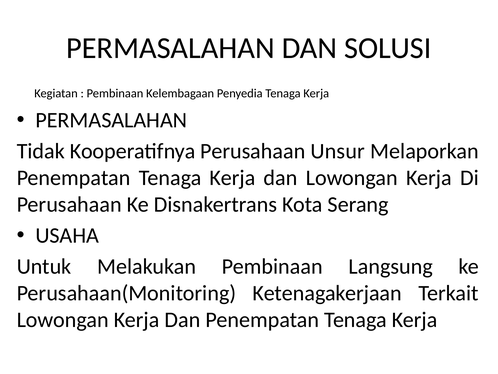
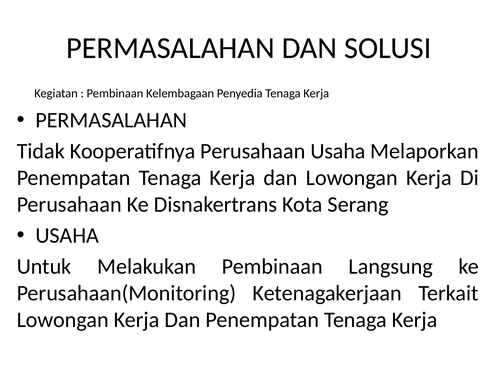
Perusahaan Unsur: Unsur -> Usaha
